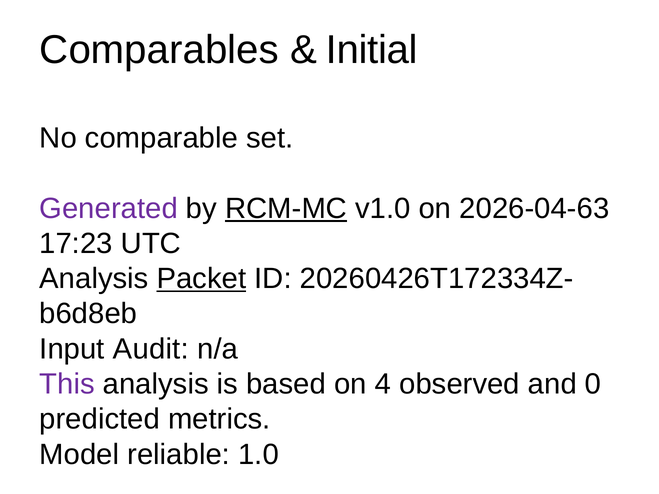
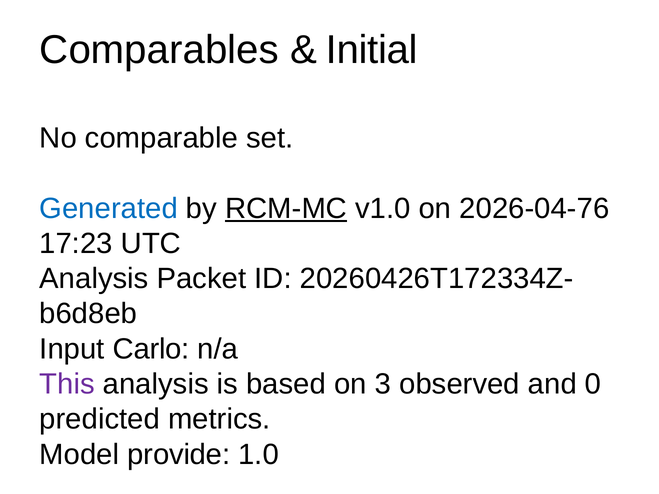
Generated colour: purple -> blue
2026-04-63: 2026-04-63 -> 2026-04-76
Packet underline: present -> none
Audit: Audit -> Carlo
4: 4 -> 3
reliable: reliable -> provide
